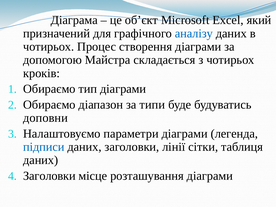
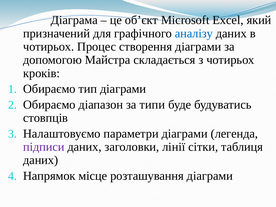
доповни: доповни -> стовпців
підписи colour: blue -> purple
Заголовки at (49, 176): Заголовки -> Напрямок
